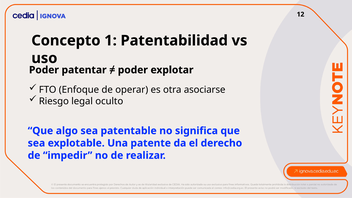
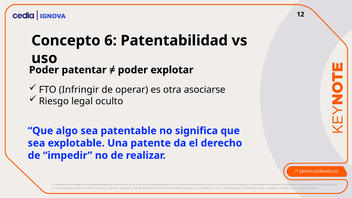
1: 1 -> 6
Enfoque: Enfoque -> Infringir
